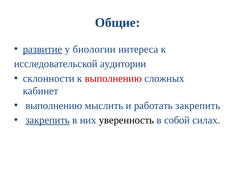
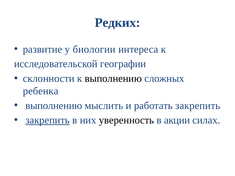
Общие: Общие -> Редких
развитие underline: present -> none
аудитории: аудитории -> географии
выполнению at (113, 79) colour: red -> black
кабинет: кабинет -> ребенка
собой: собой -> акции
